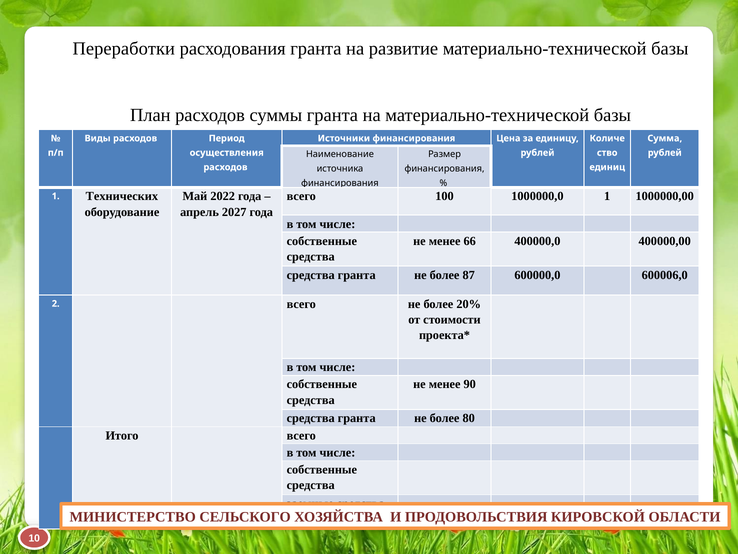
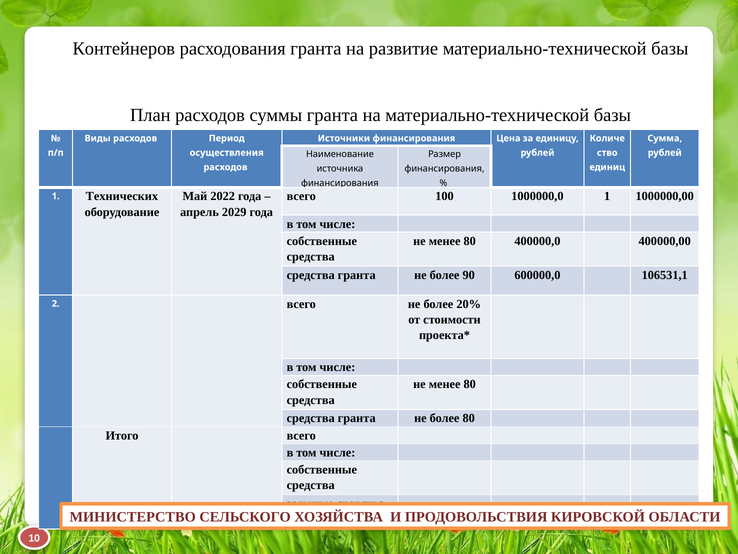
Переработки: Переработки -> Контейнеров
2027: 2027 -> 2029
66 at (470, 241): 66 -> 80
87: 87 -> 90
600006,0: 600006,0 -> 106531,1
90 at (470, 384): 90 -> 80
